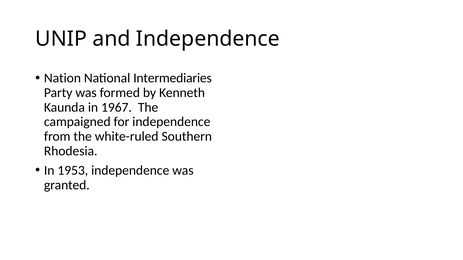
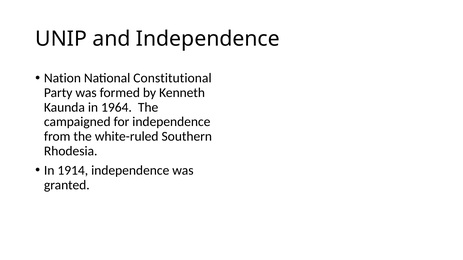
Intermediaries: Intermediaries -> Constitutional
1967: 1967 -> 1964
1953: 1953 -> 1914
